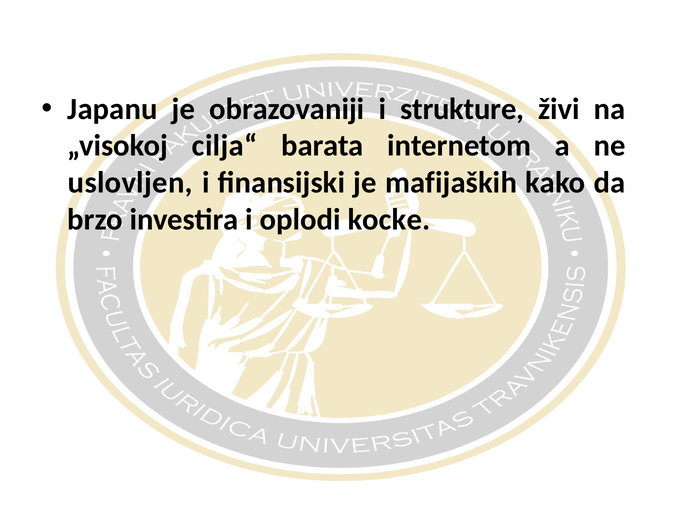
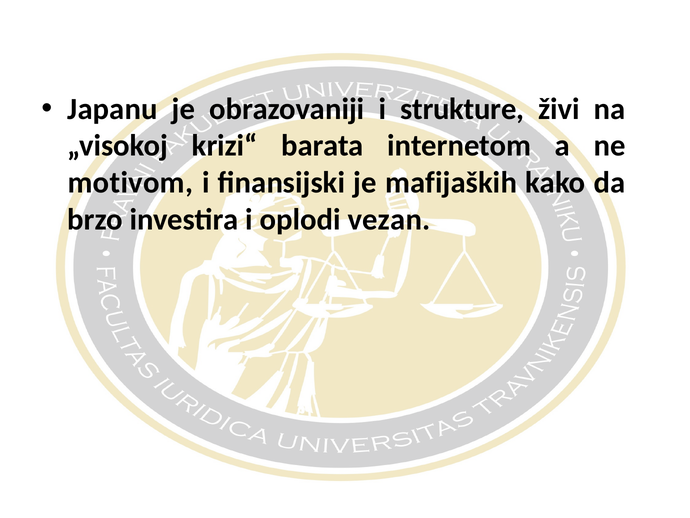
cilja“: cilja“ -> krizi“
uslovljen: uslovljen -> motivom
kocke: kocke -> vezan
